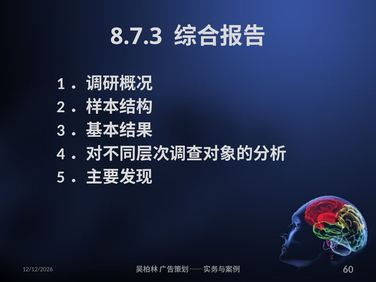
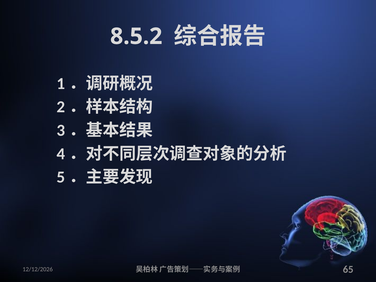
8.7.3: 8.7.3 -> 8.5.2
60: 60 -> 65
